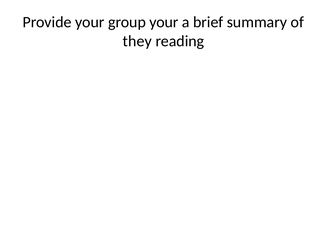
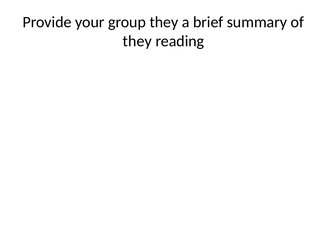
group your: your -> they
